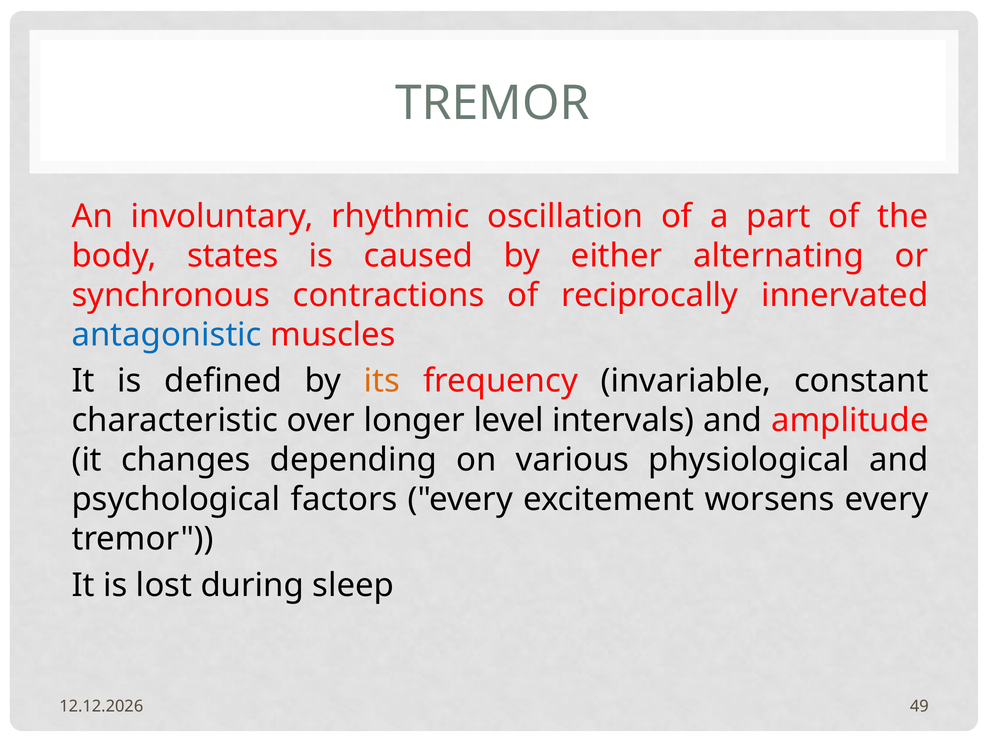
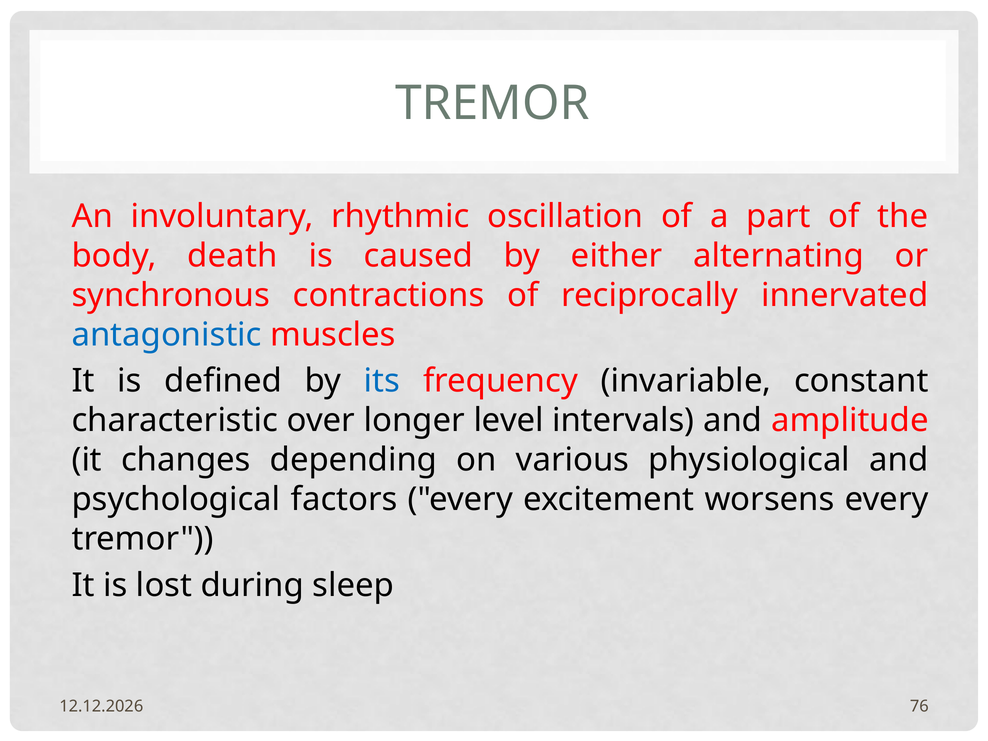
states: states -> death
its colour: orange -> blue
49: 49 -> 76
